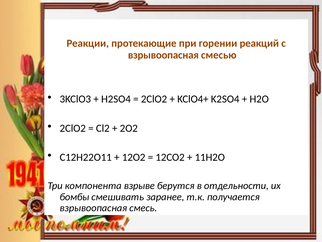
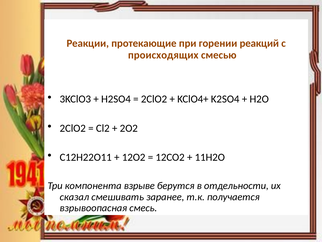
взрывоопасная at (163, 55): взрывоопасная -> происходящих
бомбы: бомбы -> сказал
